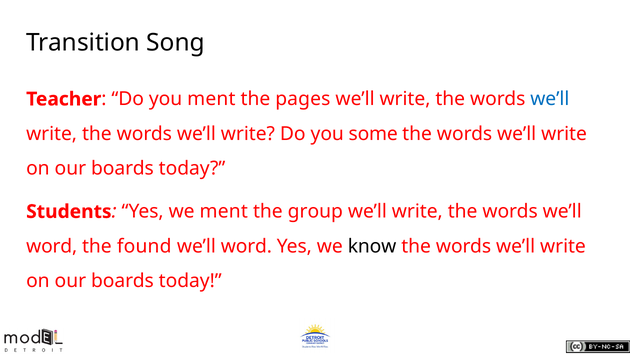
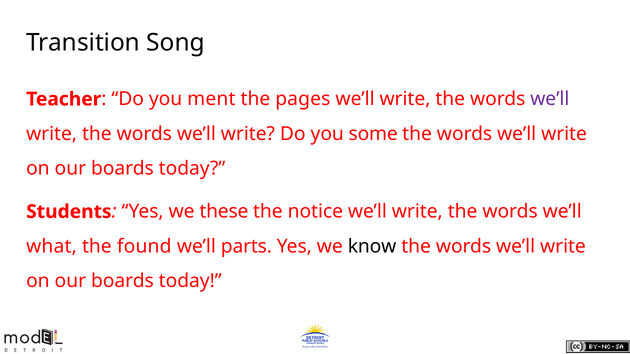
we’ll at (550, 99) colour: blue -> purple
we ment: ment -> these
group: group -> notice
word at (52, 246): word -> what
word at (246, 246): word -> parts
